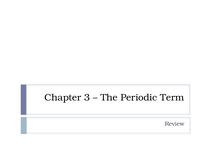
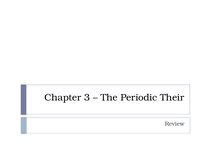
Term: Term -> Their
